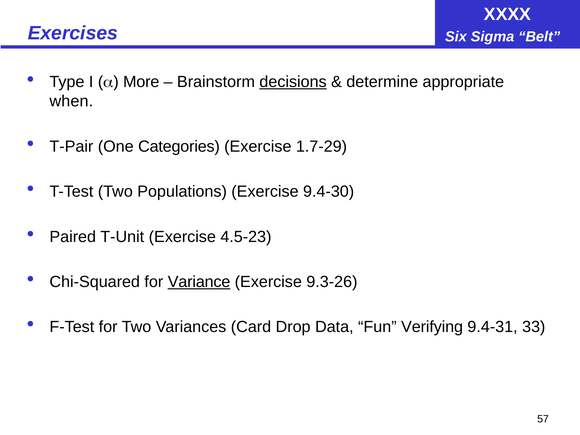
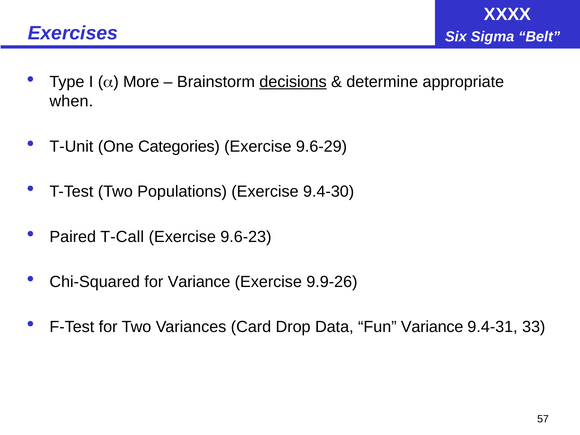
T-Pair: T-Pair -> T-Unit
1.7-29: 1.7-29 -> 9.6-29
T-Unit: T-Unit -> T-Call
4.5-23: 4.5-23 -> 9.6-23
Variance at (199, 282) underline: present -> none
9.3-26: 9.3-26 -> 9.9-26
Fun Verifying: Verifying -> Variance
